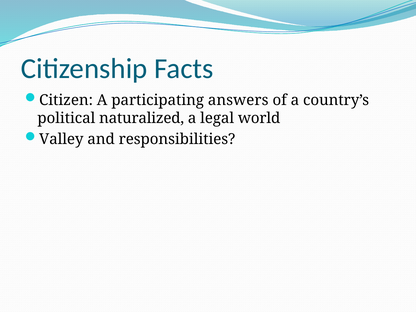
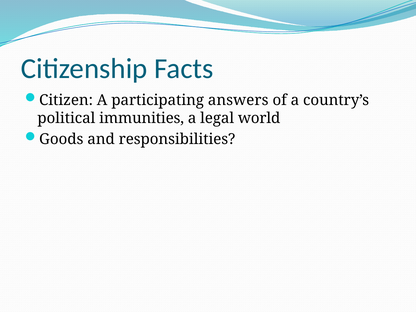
naturalized: naturalized -> immunities
Valley: Valley -> Goods
